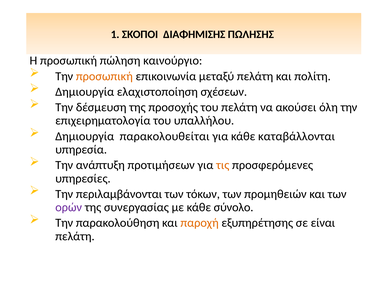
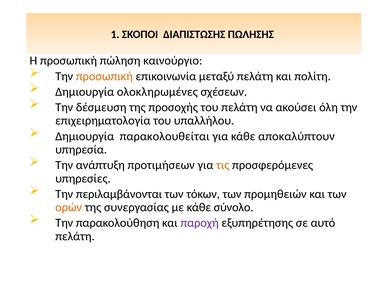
ΔΙΑΦΗΜΙΣΗΣ: ΔΙΑΦΗΜΙΣΗΣ -> ΔΙΑΠΙΣΤΩΣΗΣ
ελαχιστοποίηση: ελαχιστοποίηση -> ολοκληρωμένες
καταβάλλονται: καταβάλλονται -> αποκαλύπτουν
ορών colour: purple -> orange
παροχή colour: orange -> purple
είναι: είναι -> αυτό
